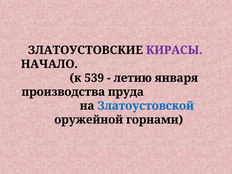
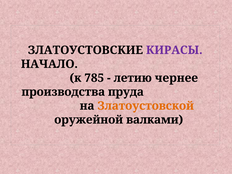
539: 539 -> 785
января: января -> чернее
Златоустовской colour: blue -> orange
горнами: горнами -> валками
